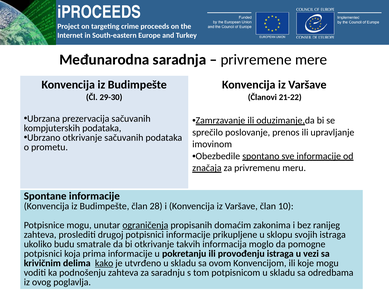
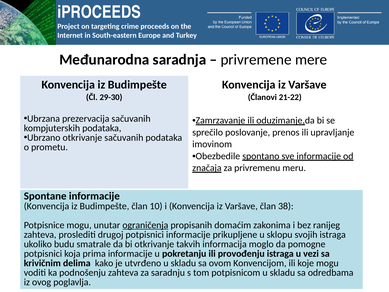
28: 28 -> 10
10: 10 -> 38
kako underline: present -> none
